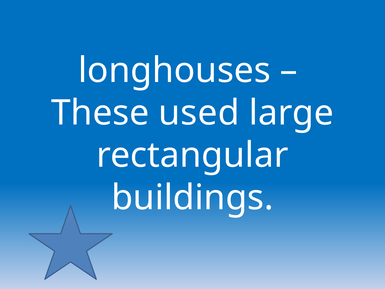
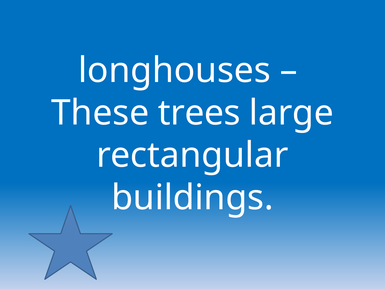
used: used -> trees
